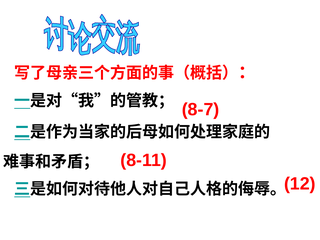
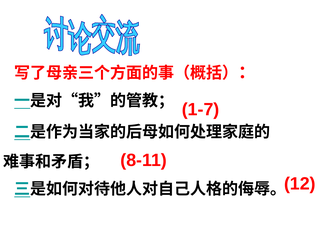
8-7: 8-7 -> 1-7
